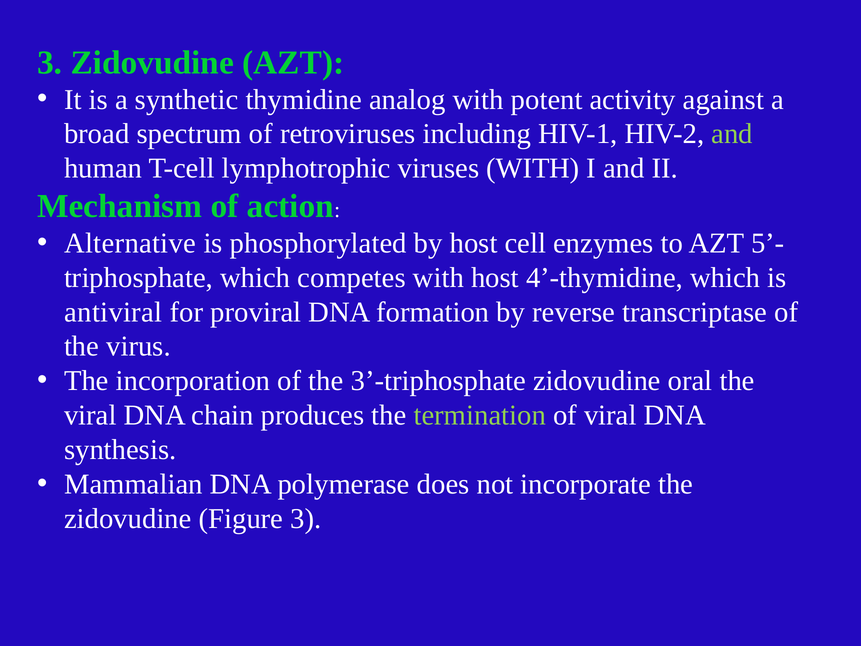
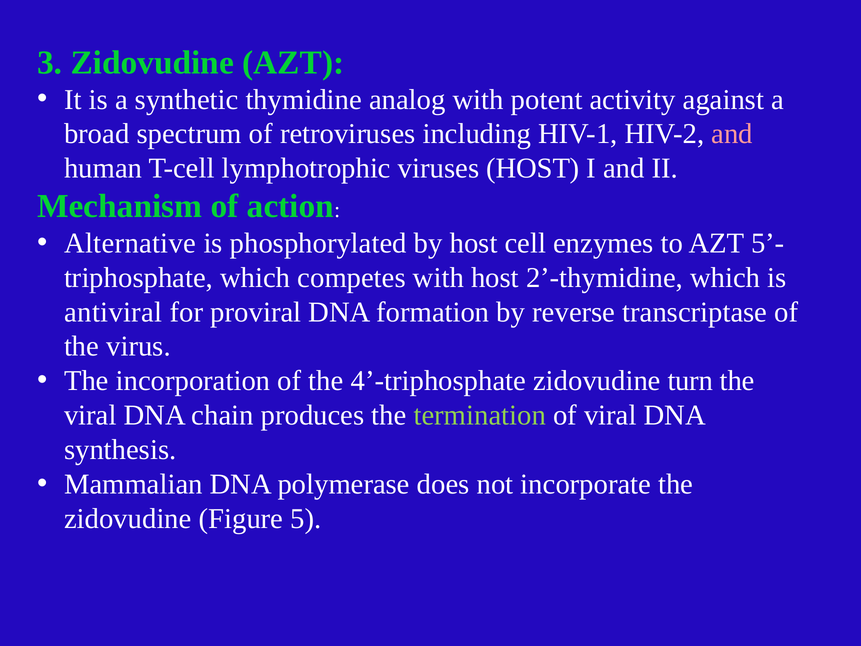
and at (732, 134) colour: light green -> pink
viruses WITH: WITH -> HOST
4’-thymidine: 4’-thymidine -> 2’-thymidine
3’-triphosphate: 3’-triphosphate -> 4’-triphosphate
oral: oral -> turn
Figure 3: 3 -> 5
